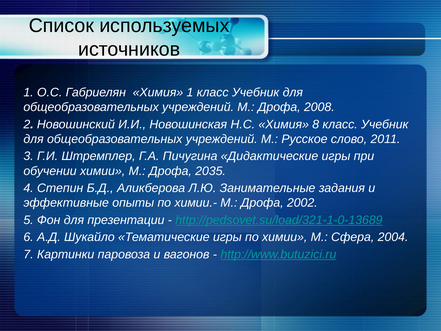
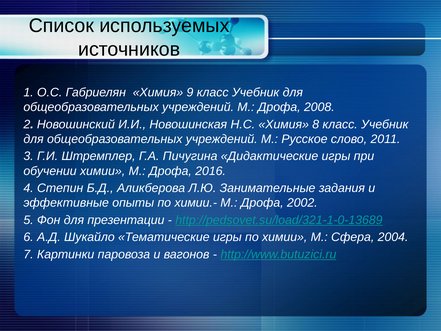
Химия 1: 1 -> 9
2035: 2035 -> 2016
